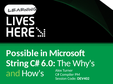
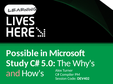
String: String -> Study
6.0: 6.0 -> 5.0
and colour: light green -> pink
